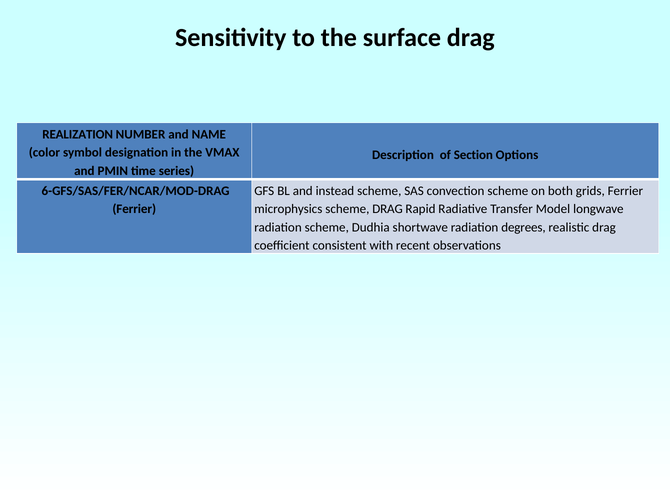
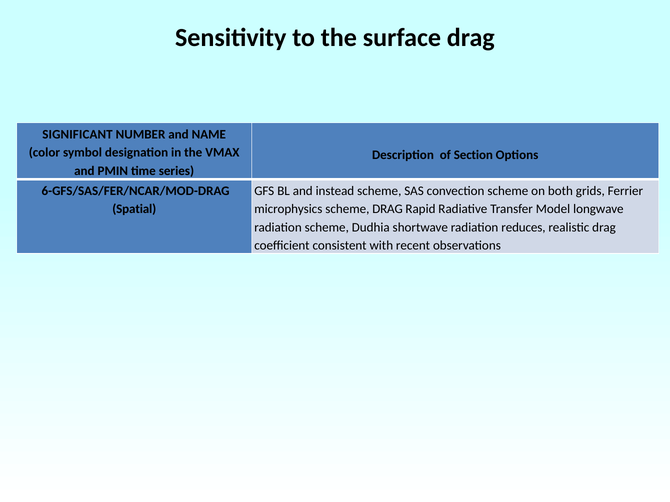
REALIZATION: REALIZATION -> SIGNIFICANT
Ferrier at (134, 209): Ferrier -> Spatial
degrees: degrees -> reduces
